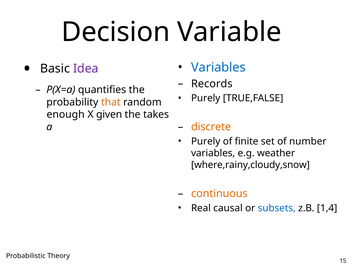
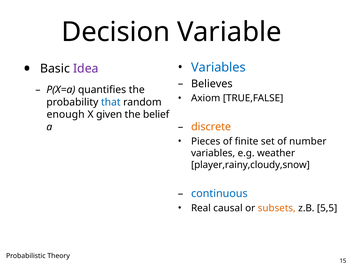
Records: Records -> Believes
Purely at (206, 98): Purely -> Axiom
that colour: orange -> blue
takes: takes -> belief
Purely at (206, 141): Purely -> Pieces
where,rainy,cloudy,snow: where,rainy,cloudy,snow -> player,rainy,cloudy,snow
continuous colour: orange -> blue
subsets colour: blue -> orange
1,4: 1,4 -> 5,5
